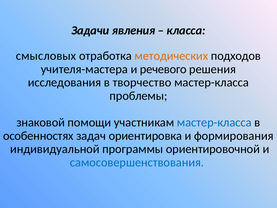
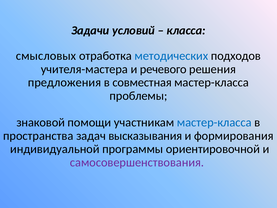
явления: явления -> условий
методических colour: orange -> blue
исследования: исследования -> предложения
творчество: творчество -> совместная
особенностях: особенностях -> пространства
ориентировка: ориентировка -> высказывания
самосовершенствования colour: blue -> purple
